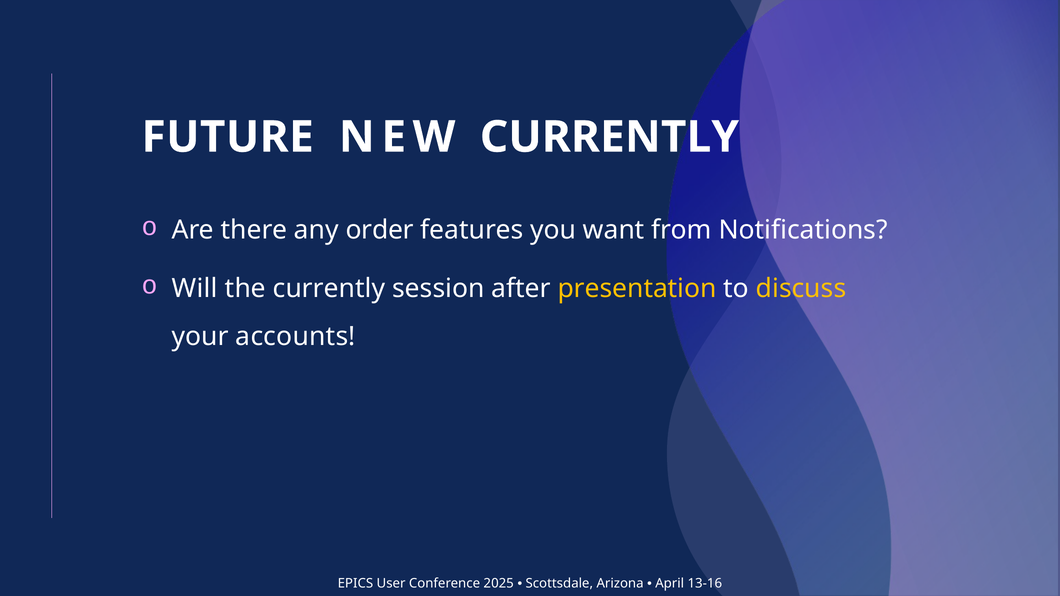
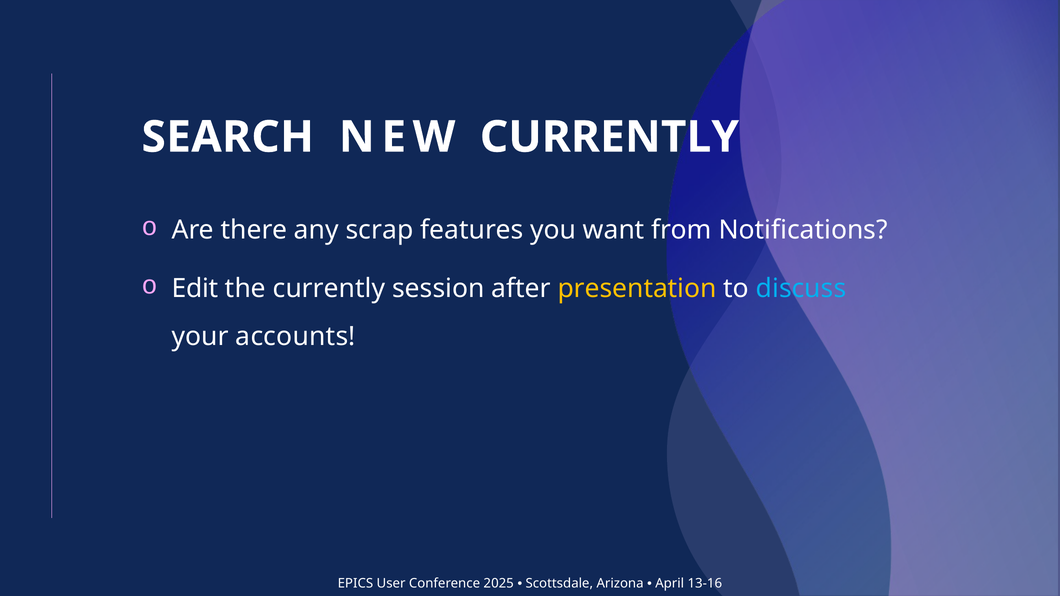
FUTURE: FUTURE -> SEARCH
order: order -> scrap
Will: Will -> Edit
discuss colour: yellow -> light blue
